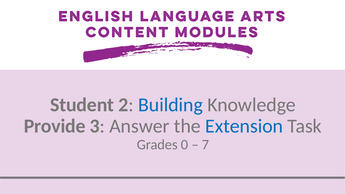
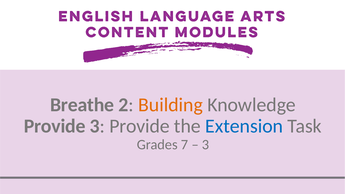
Student: Student -> Breathe
Building colour: blue -> orange
3 Answer: Answer -> Provide
0: 0 -> 7
7 at (206, 145): 7 -> 3
